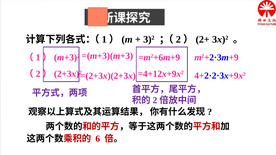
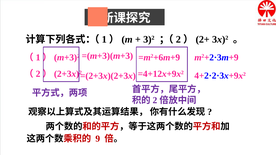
6: 6 -> 9
